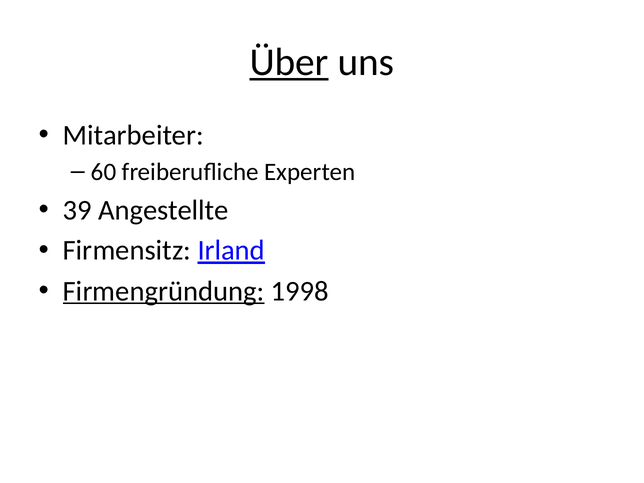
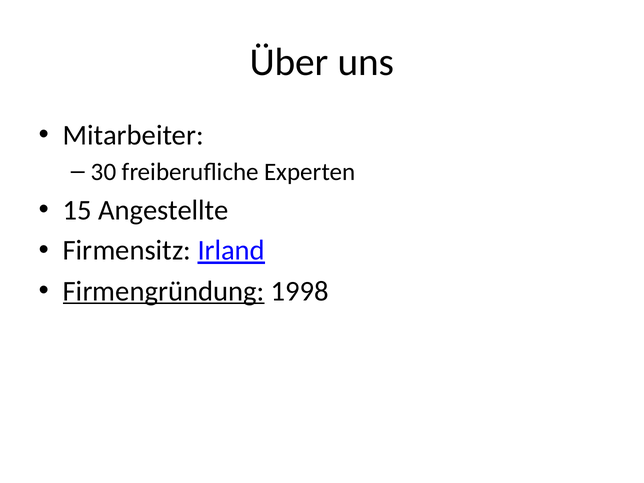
Über underline: present -> none
60: 60 -> 30
39: 39 -> 15
